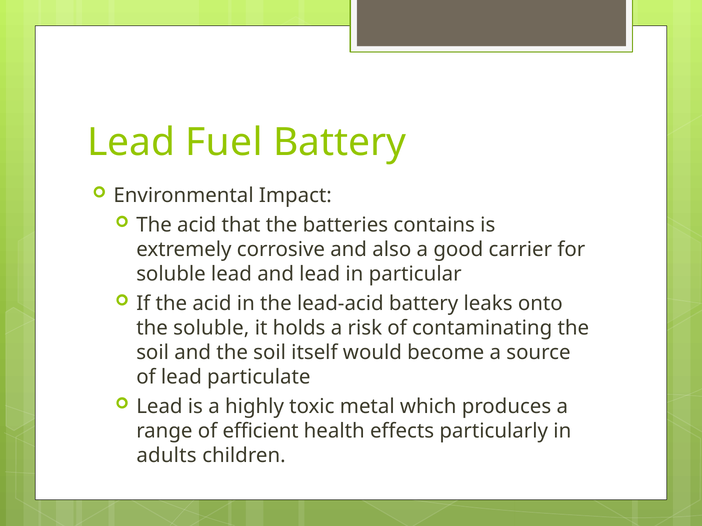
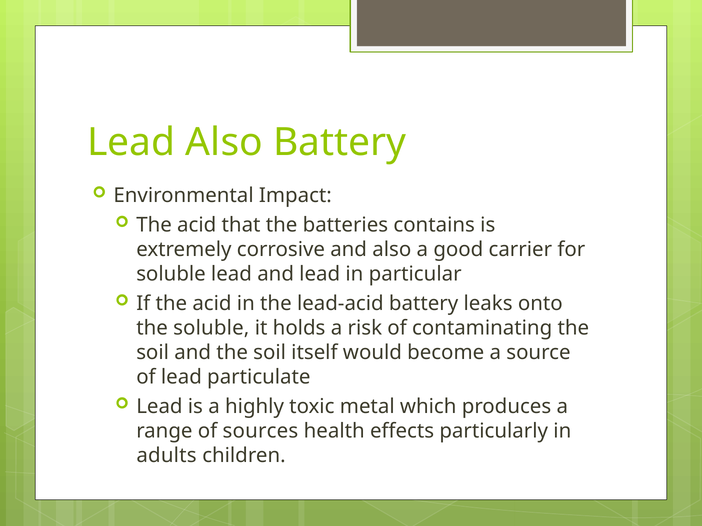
Lead Fuel: Fuel -> Also
efficient: efficient -> sources
